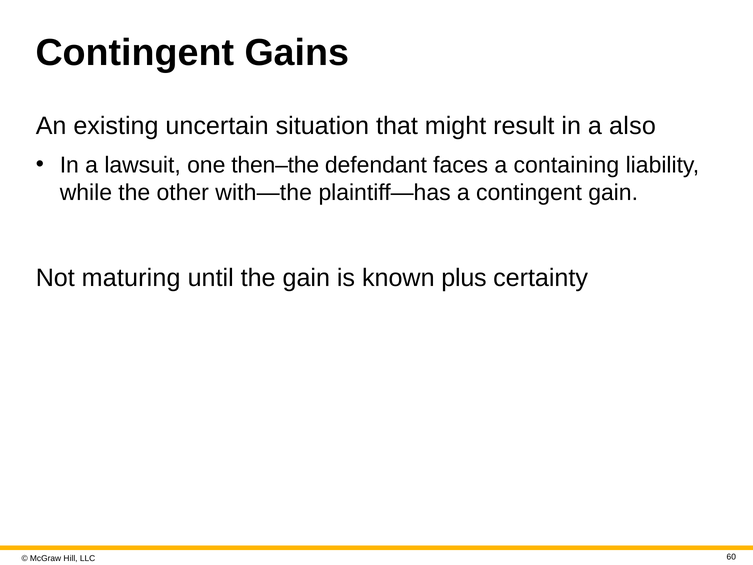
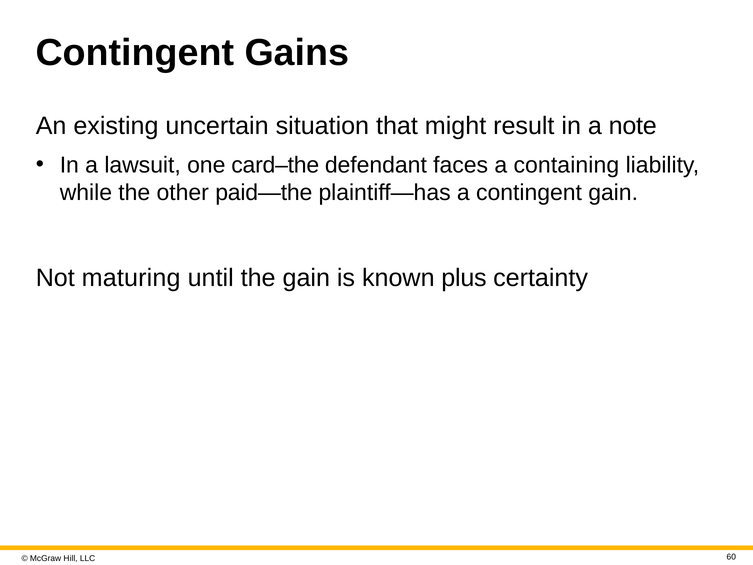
also: also -> note
then–the: then–the -> card–the
with—the: with—the -> paid—the
